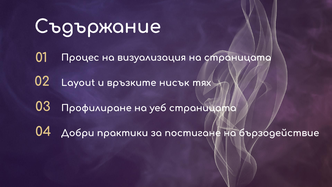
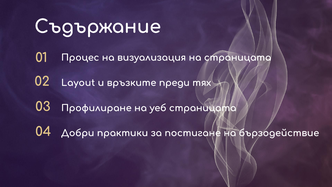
нисък: нисък -> преди
